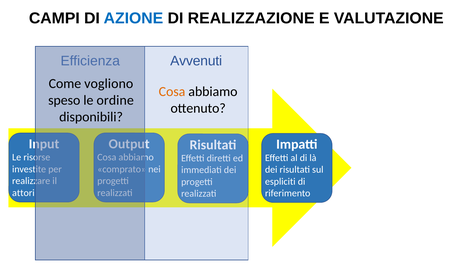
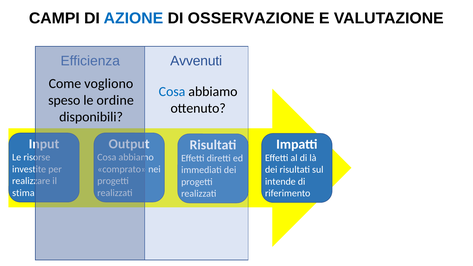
REALIZZAZIONE: REALIZZAZIONE -> OSSERVAZIONE
Cosa at (172, 92) colour: orange -> blue
espliciti: espliciti -> intende
attori: attori -> stima
